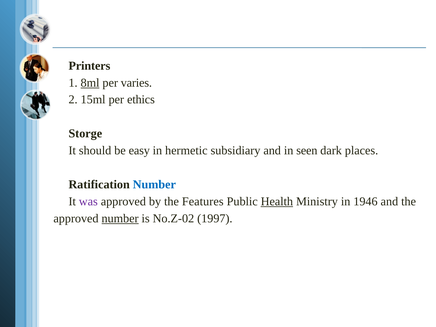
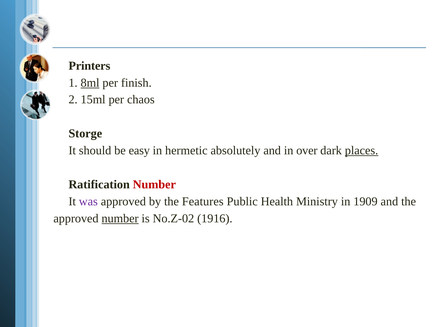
varies: varies -> finish
ethics: ethics -> chaos
subsidiary: subsidiary -> absolutely
seen: seen -> over
places underline: none -> present
Number at (154, 184) colour: blue -> red
Health underline: present -> none
1946: 1946 -> 1909
1997: 1997 -> 1916
